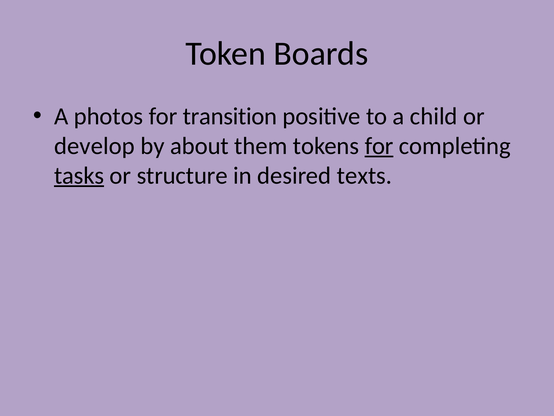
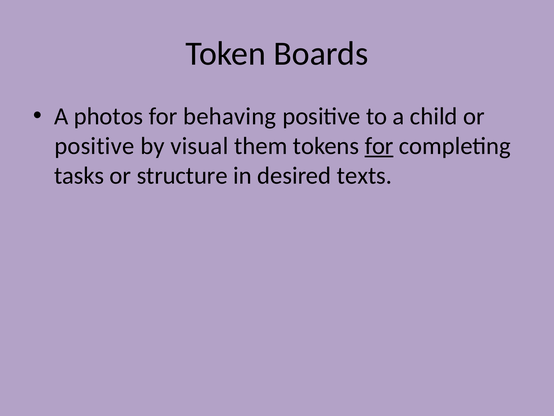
transition: transition -> behaving
develop at (94, 146): develop -> positive
about: about -> visual
tasks underline: present -> none
